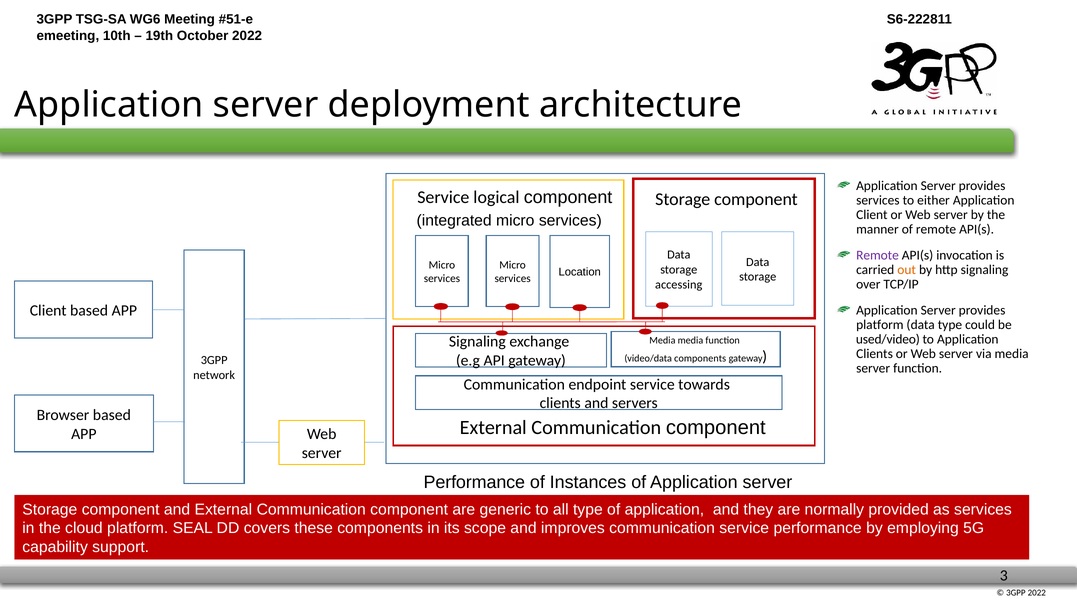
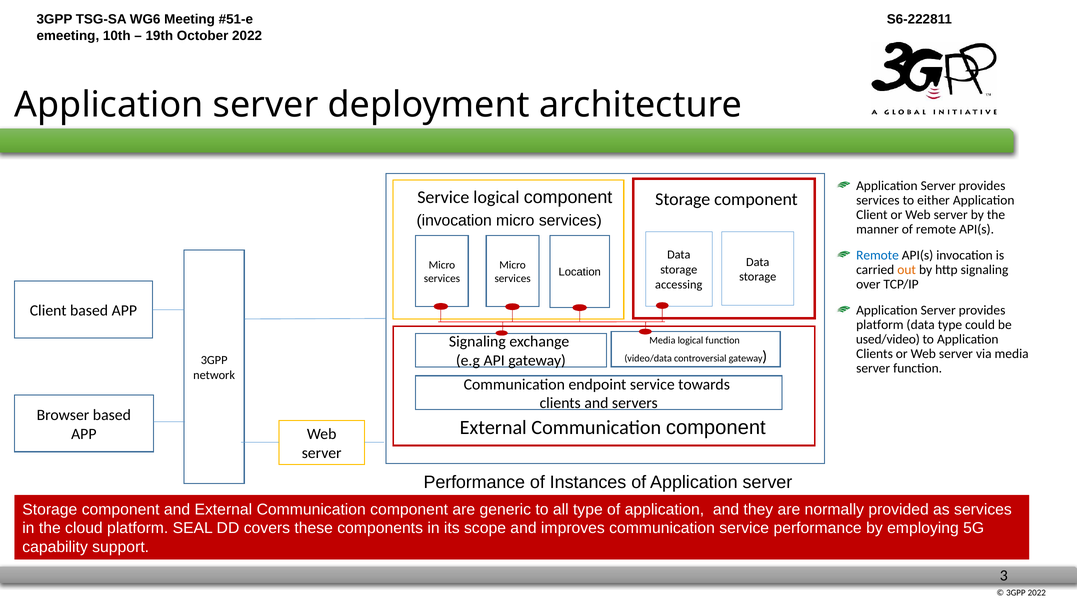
integrated at (454, 221): integrated -> invocation
Remote at (877, 255) colour: purple -> blue
Media media: media -> logical
video/data components: components -> controversial
